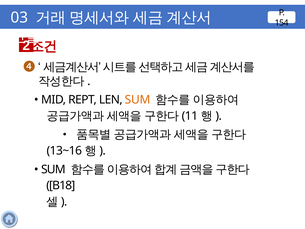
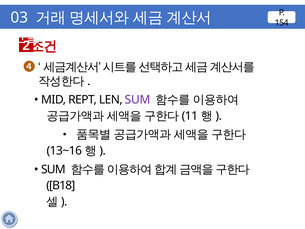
SUM at (137, 100) colour: orange -> purple
